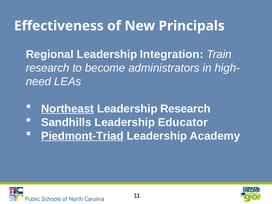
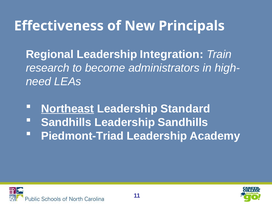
Leadership Research: Research -> Standard
Leadership Educator: Educator -> Sandhills
Piedmont-Triad underline: present -> none
